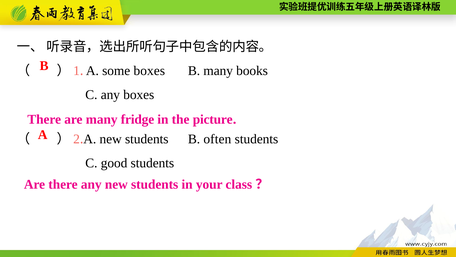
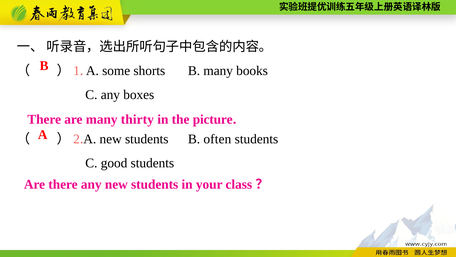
some boxes: boxes -> shorts
fridge: fridge -> thirty
